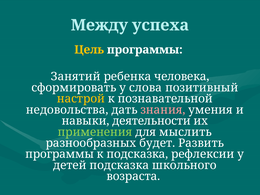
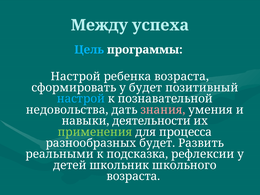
Цель colour: yellow -> light blue
Занятий at (76, 77): Занятий -> Настрой
ребенка человека: человека -> возраста
у слова: слова -> будет
настрой at (81, 99) colour: yellow -> light blue
мыслить: мыслить -> процесса
программы at (60, 154): программы -> реальными
детей подсказка: подсказка -> школьник
